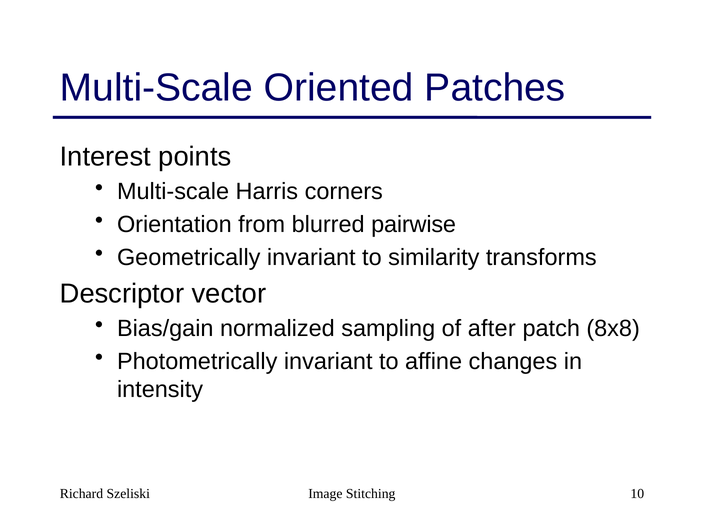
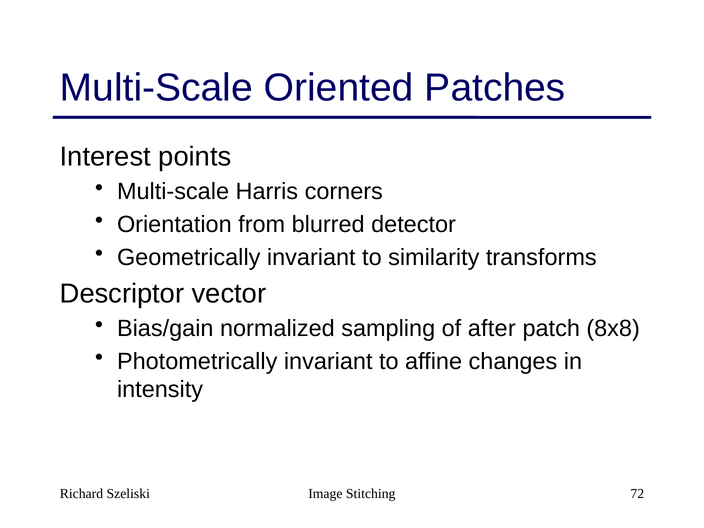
pairwise: pairwise -> detector
10: 10 -> 72
